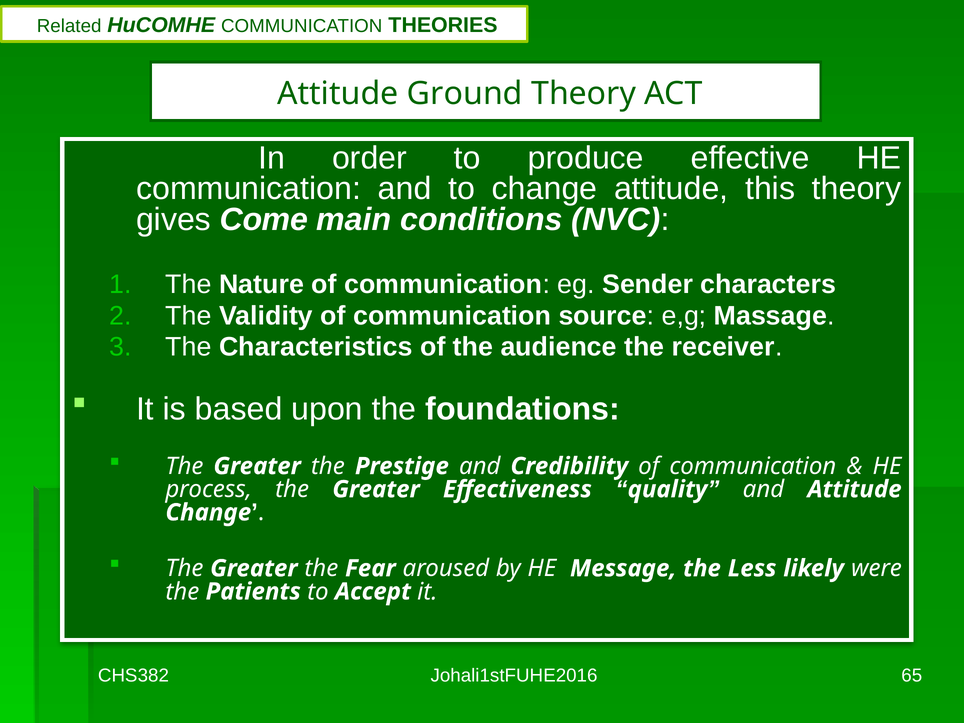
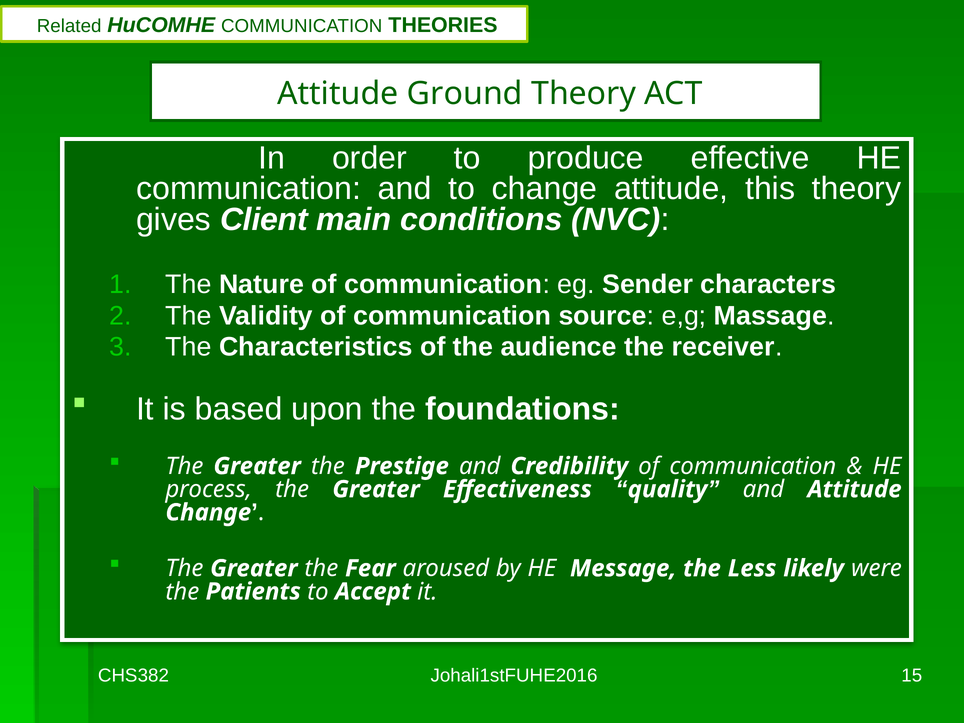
Come: Come -> Client
65: 65 -> 15
